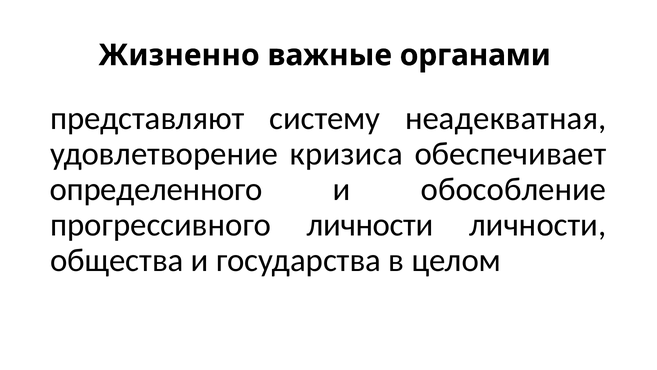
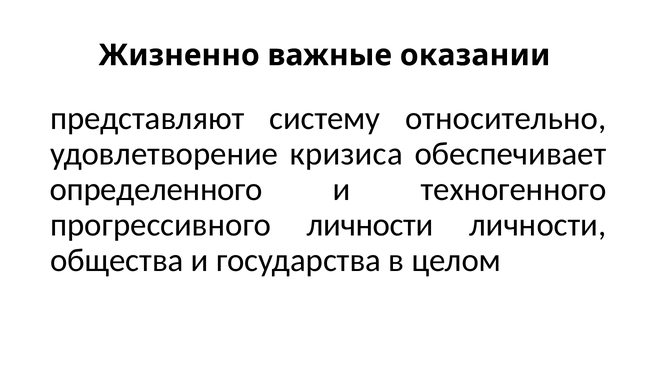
органами: органами -> оказании
неадекватная: неадекватная -> относительно
обособление: обособление -> техногенного
